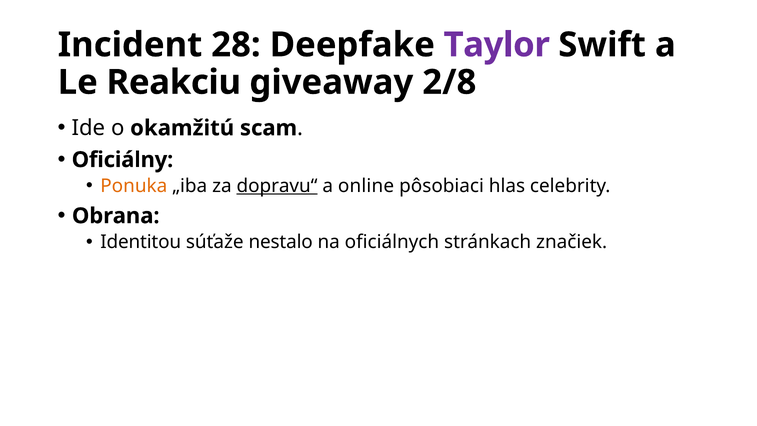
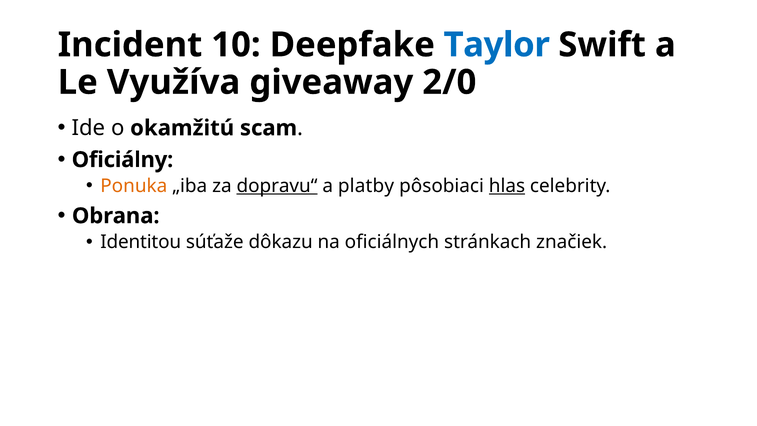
28: 28 -> 10
Taylor colour: purple -> blue
Reakciu: Reakciu -> Využíva
2/8: 2/8 -> 2/0
online: online -> platby
hlas underline: none -> present
nestalo: nestalo -> dôkazu
